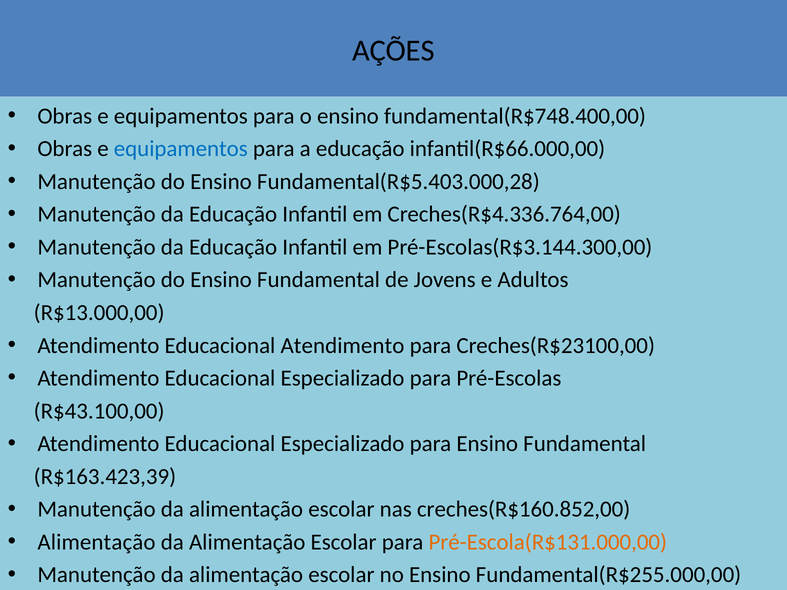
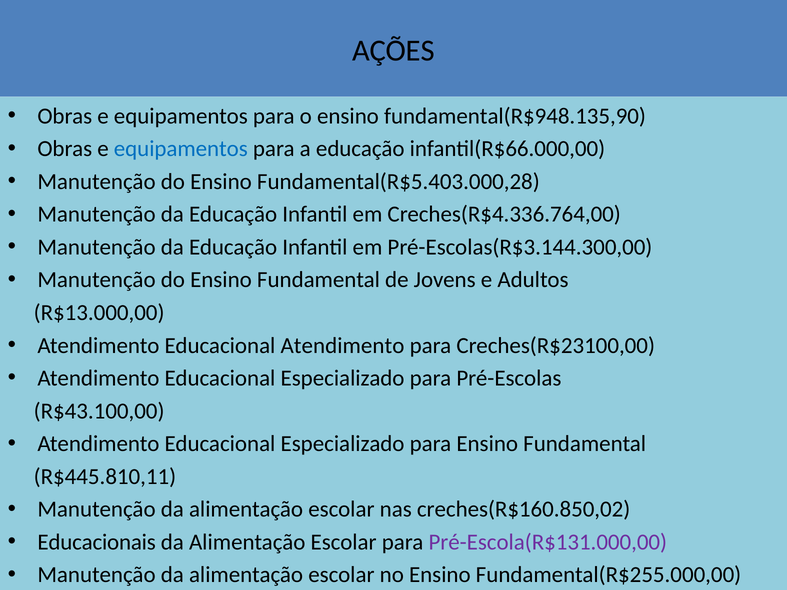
fundamental(R$748.400,00: fundamental(R$748.400,00 -> fundamental(R$948.135,90
R$163.423,39: R$163.423,39 -> R$445.810,11
creches(R$160.852,00: creches(R$160.852,00 -> creches(R$160.850,02
Alimentação at (96, 542): Alimentação -> Educacionais
Pré-Escola(R$131.000,00 colour: orange -> purple
